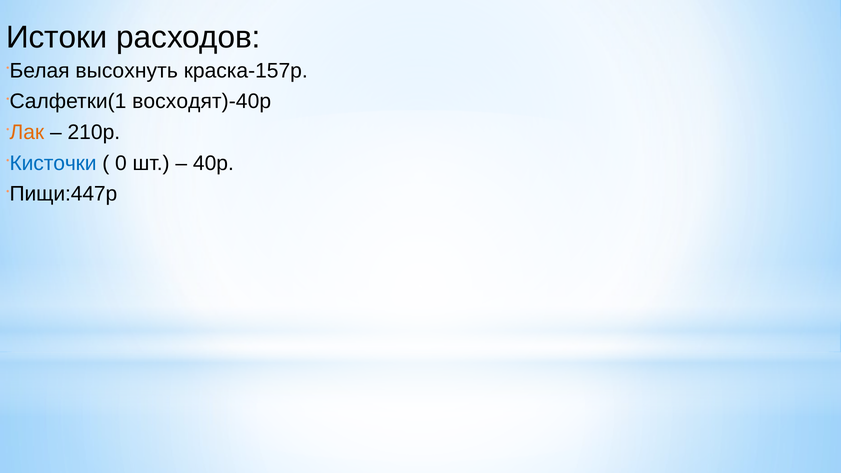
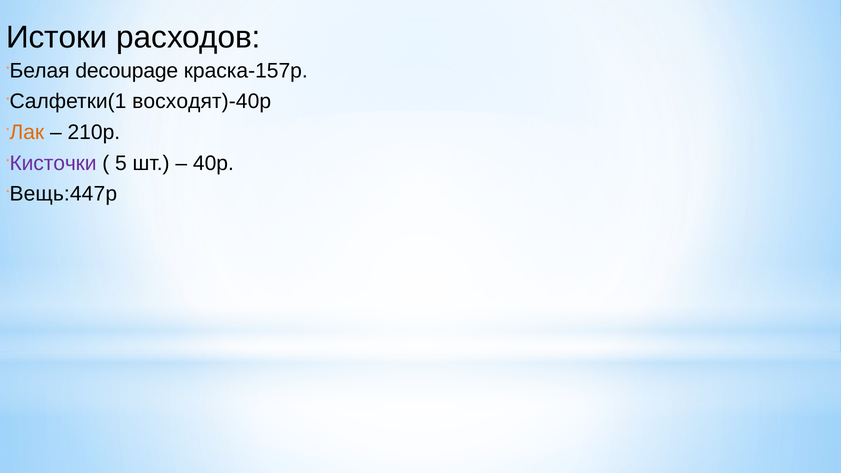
высохнуть: высохнуть -> decoupage
Кисточки colour: blue -> purple
0: 0 -> 5
Пищи:447р: Пищи:447р -> Вещь:447р
